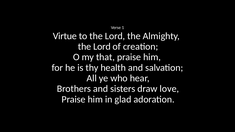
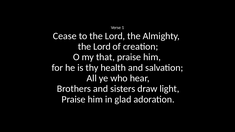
Virtue: Virtue -> Cease
love: love -> light
